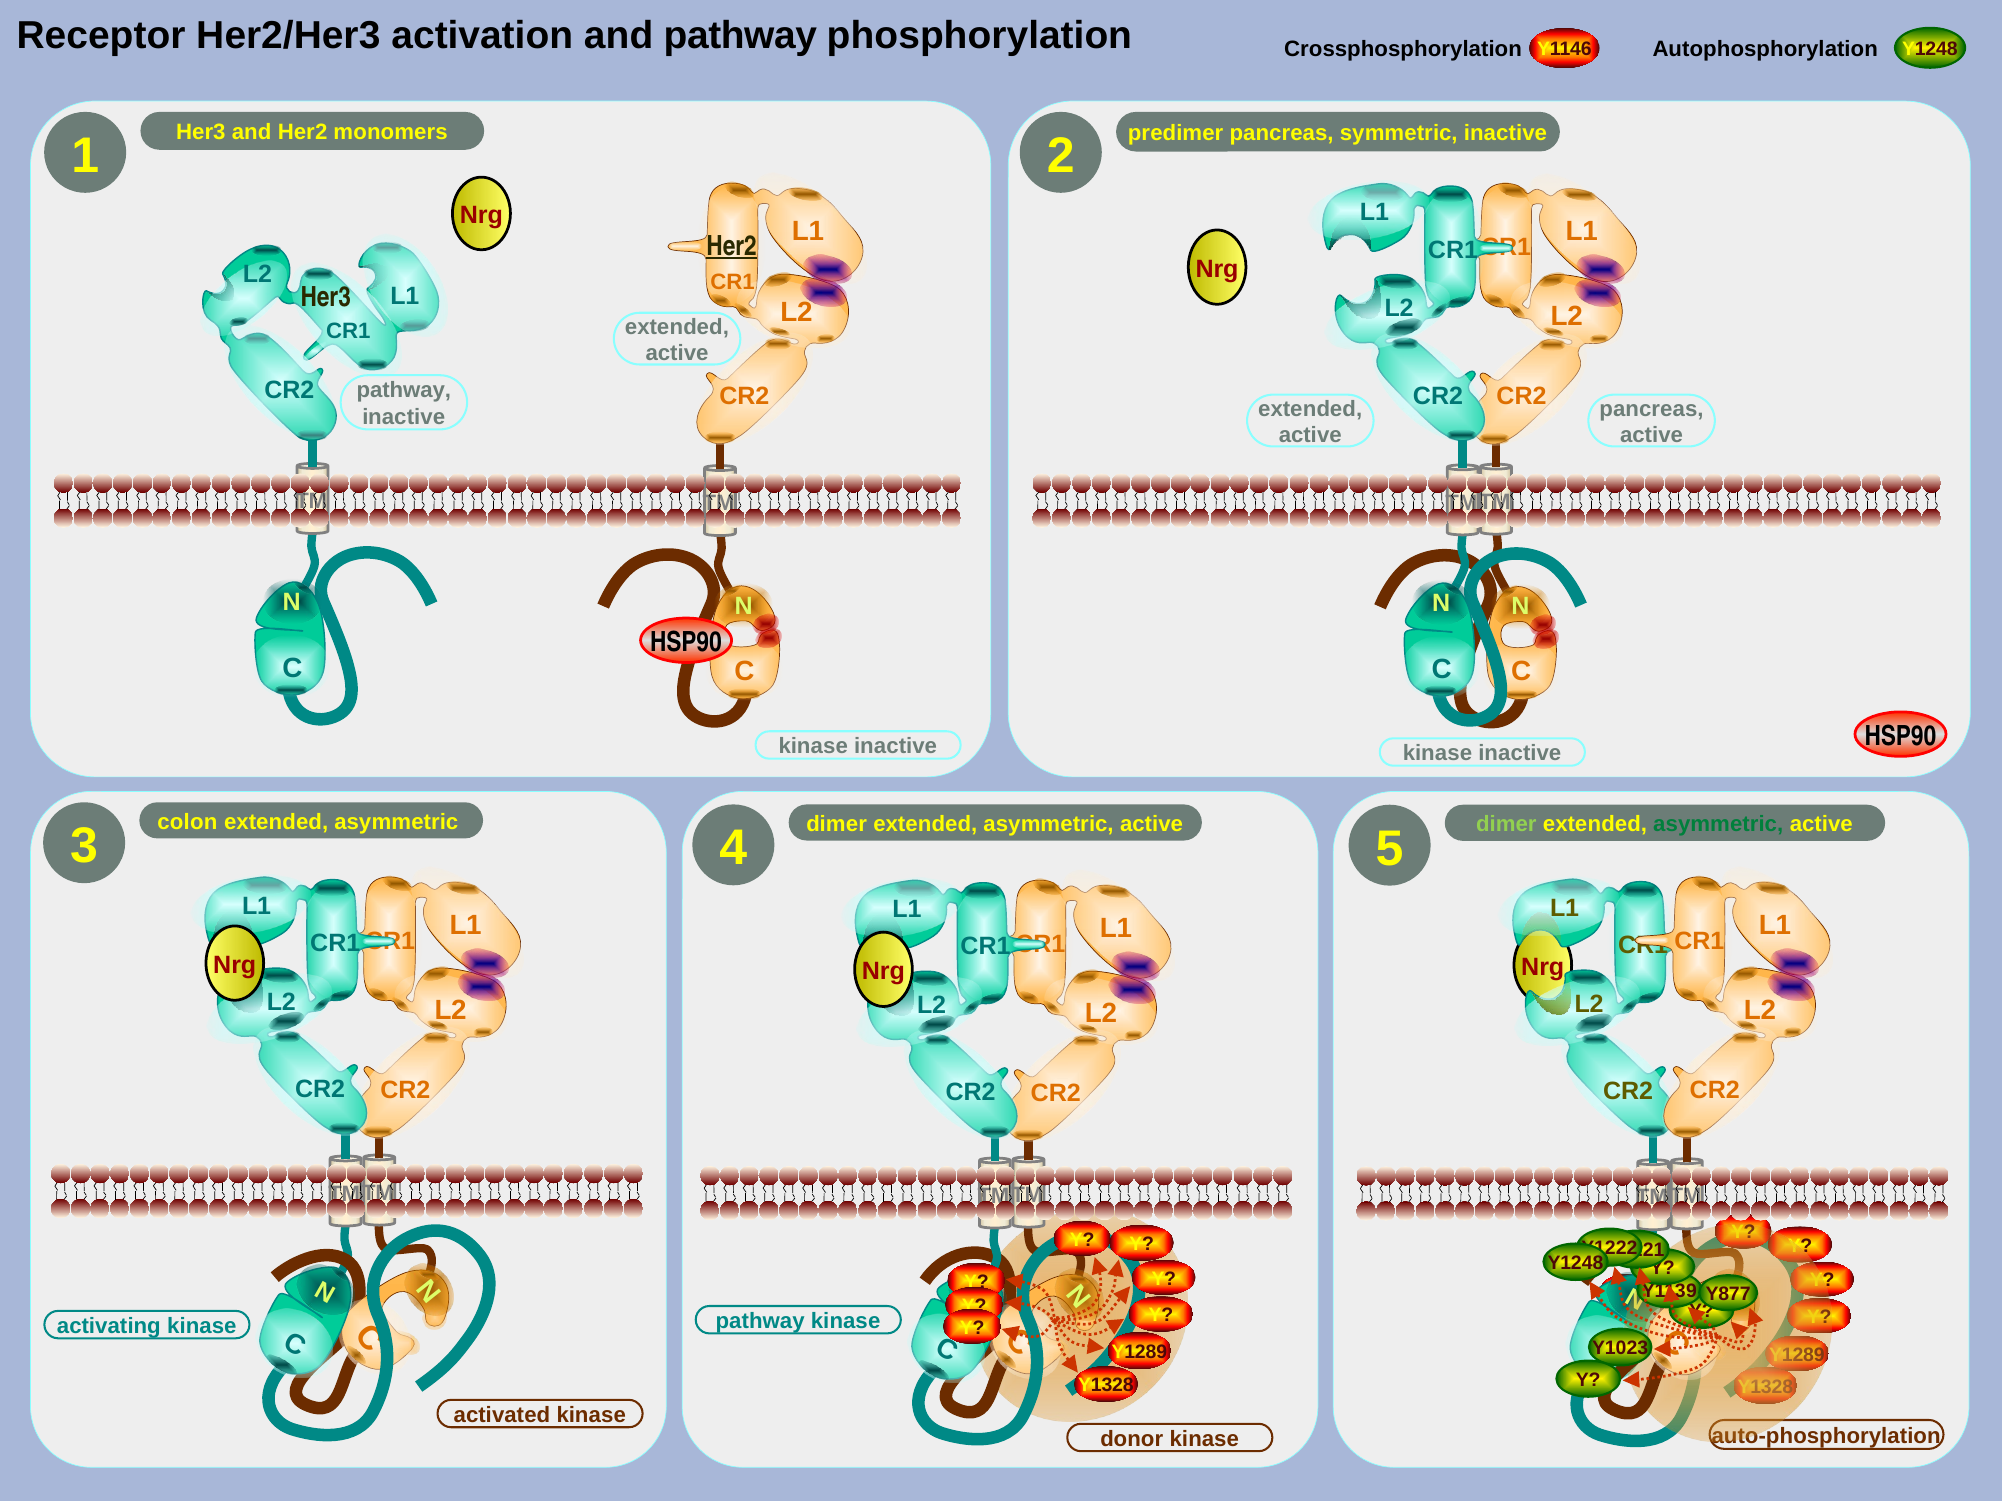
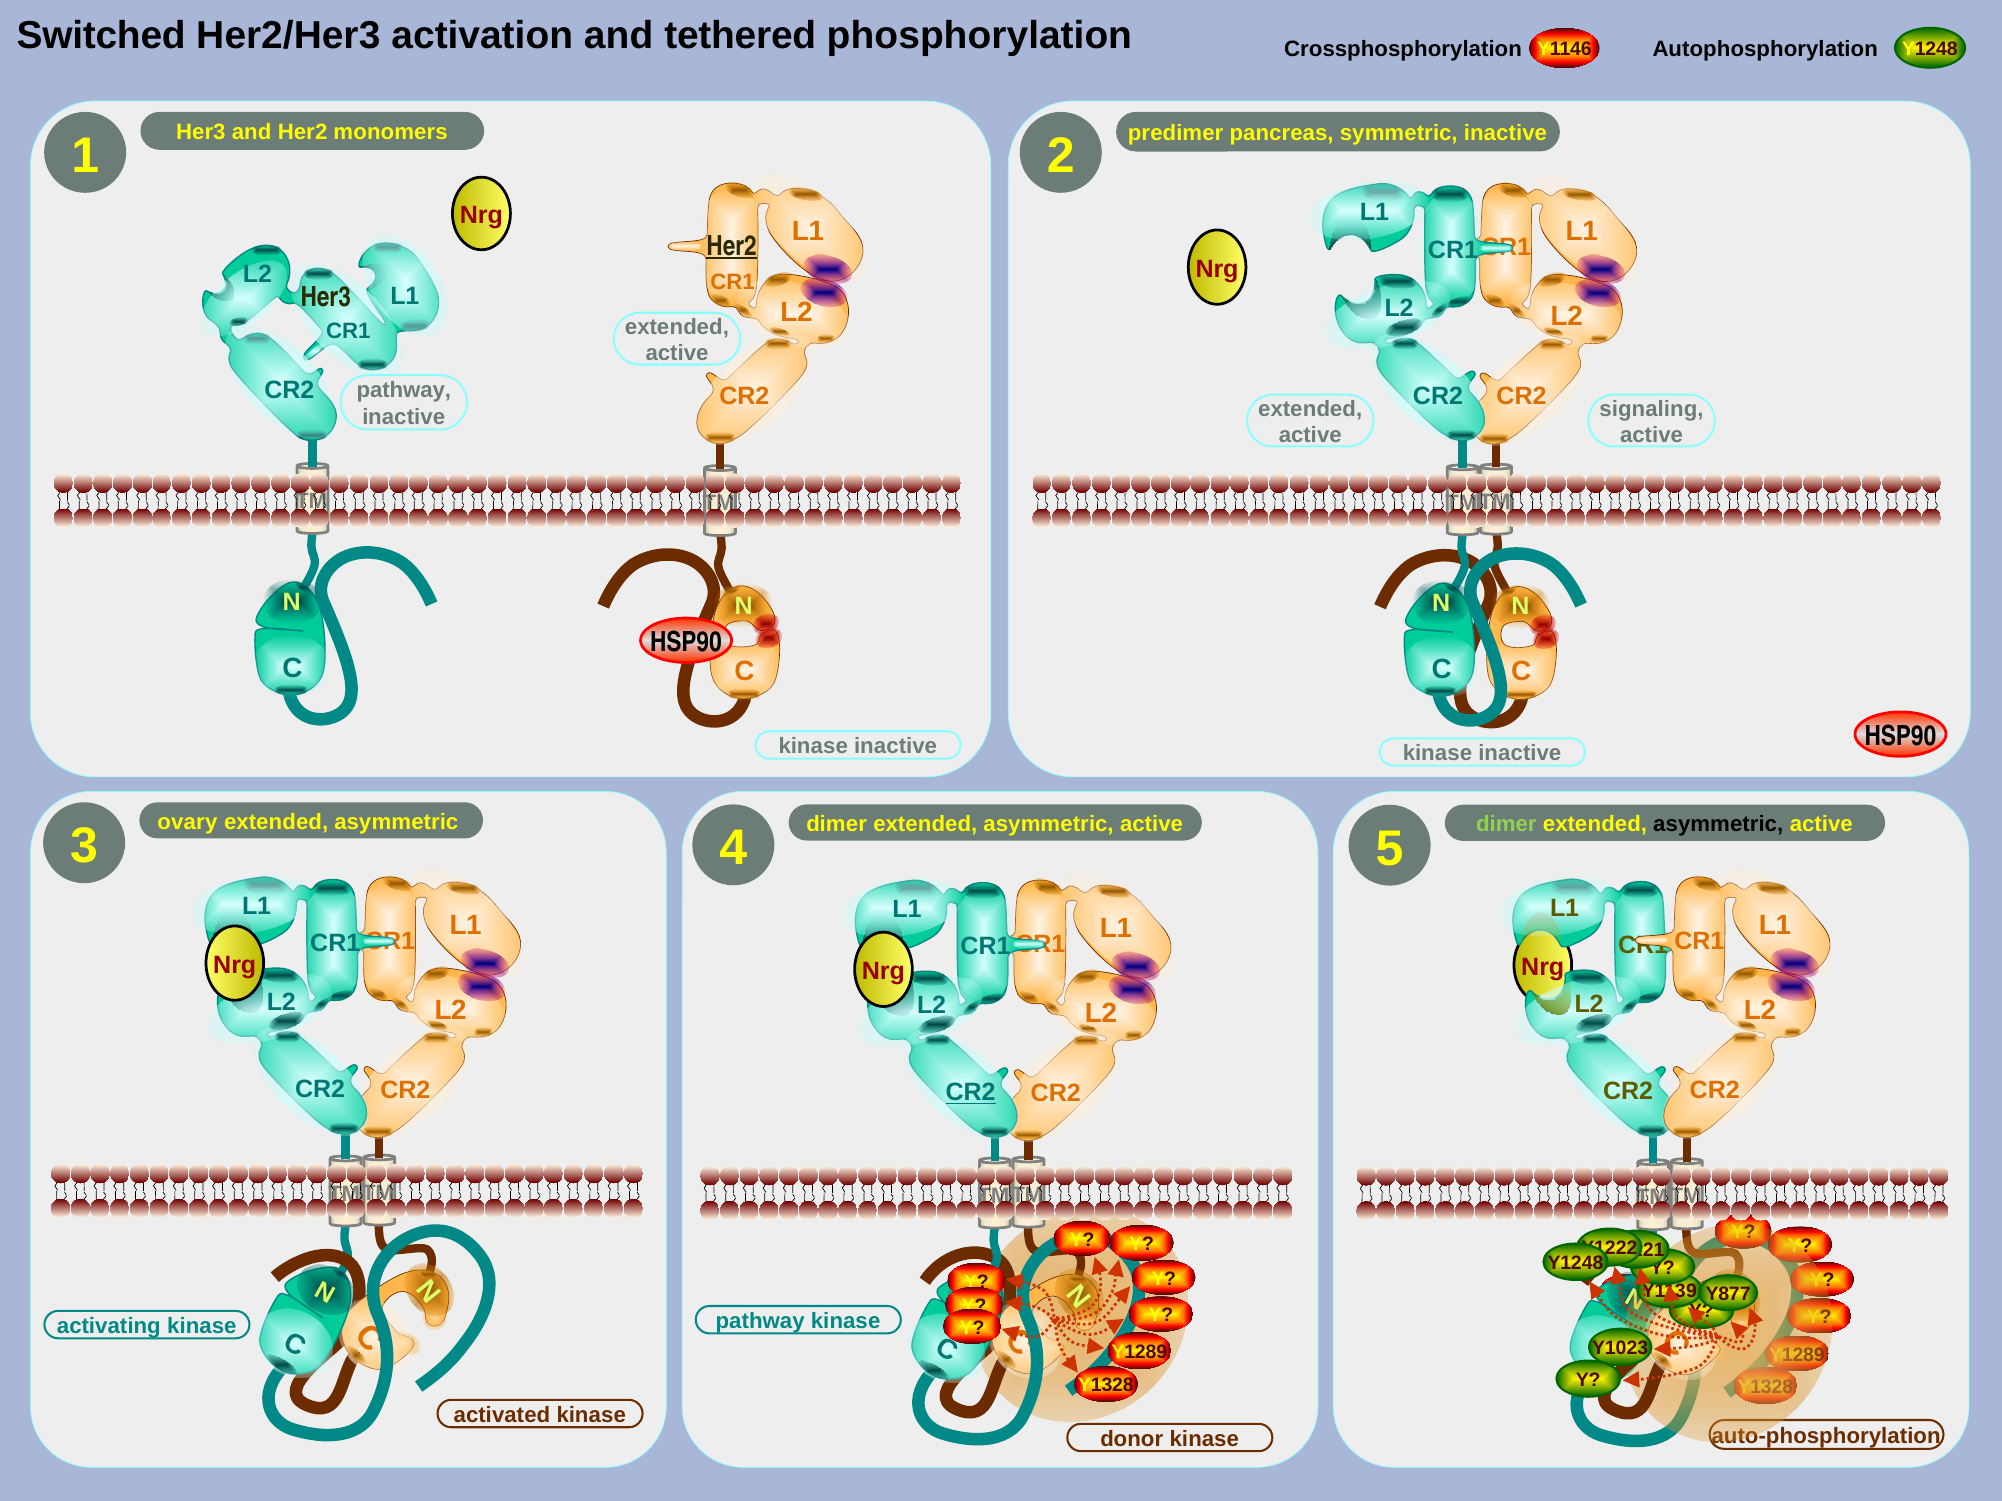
Receptor: Receptor -> Switched
and pathway: pathway -> tethered
pancreas at (1652, 409): pancreas -> signaling
colon: colon -> ovary
asymmetric at (1718, 825) colour: green -> black
CR2 at (971, 1093) underline: none -> present
